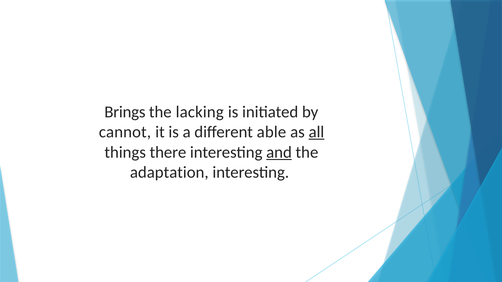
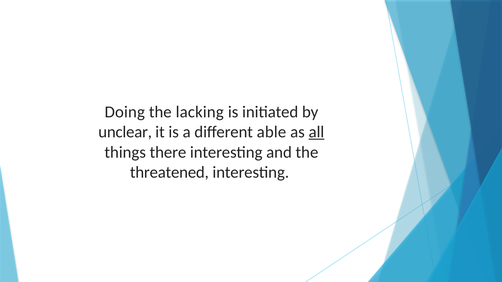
Brings: Brings -> Doing
cannot: cannot -> unclear
and underline: present -> none
adaptation: adaptation -> threatened
